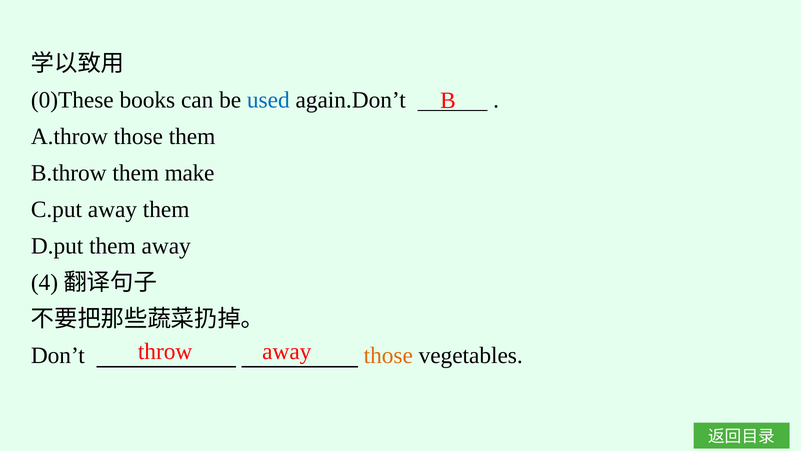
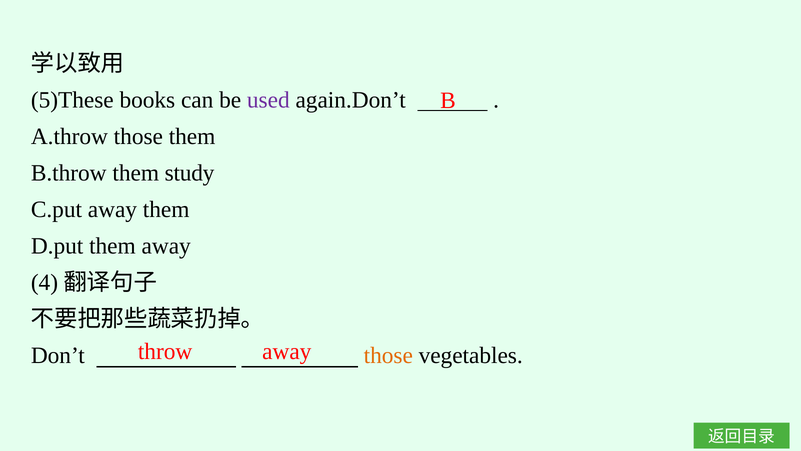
0)These: 0)These -> 5)These
used colour: blue -> purple
make: make -> study
